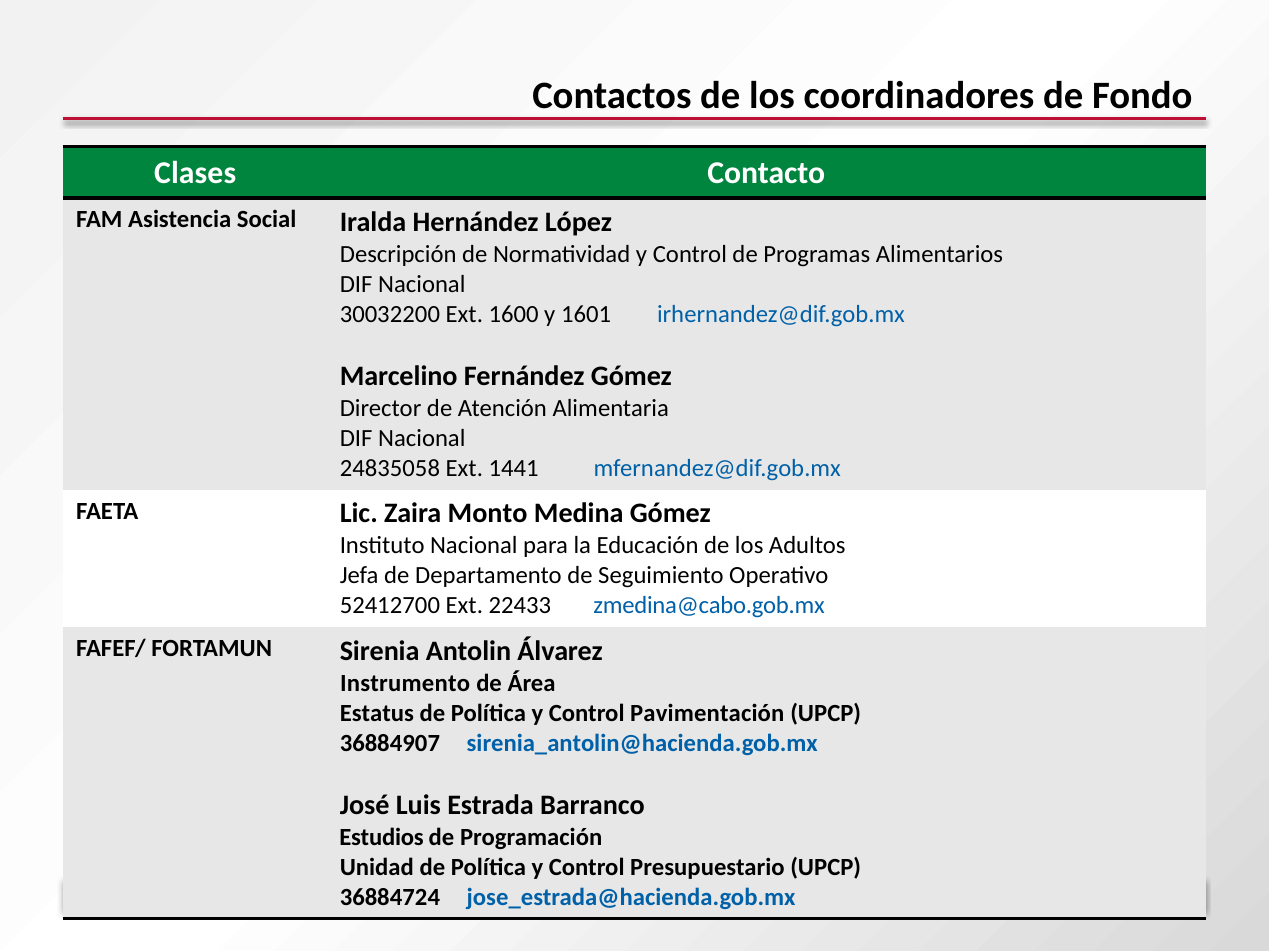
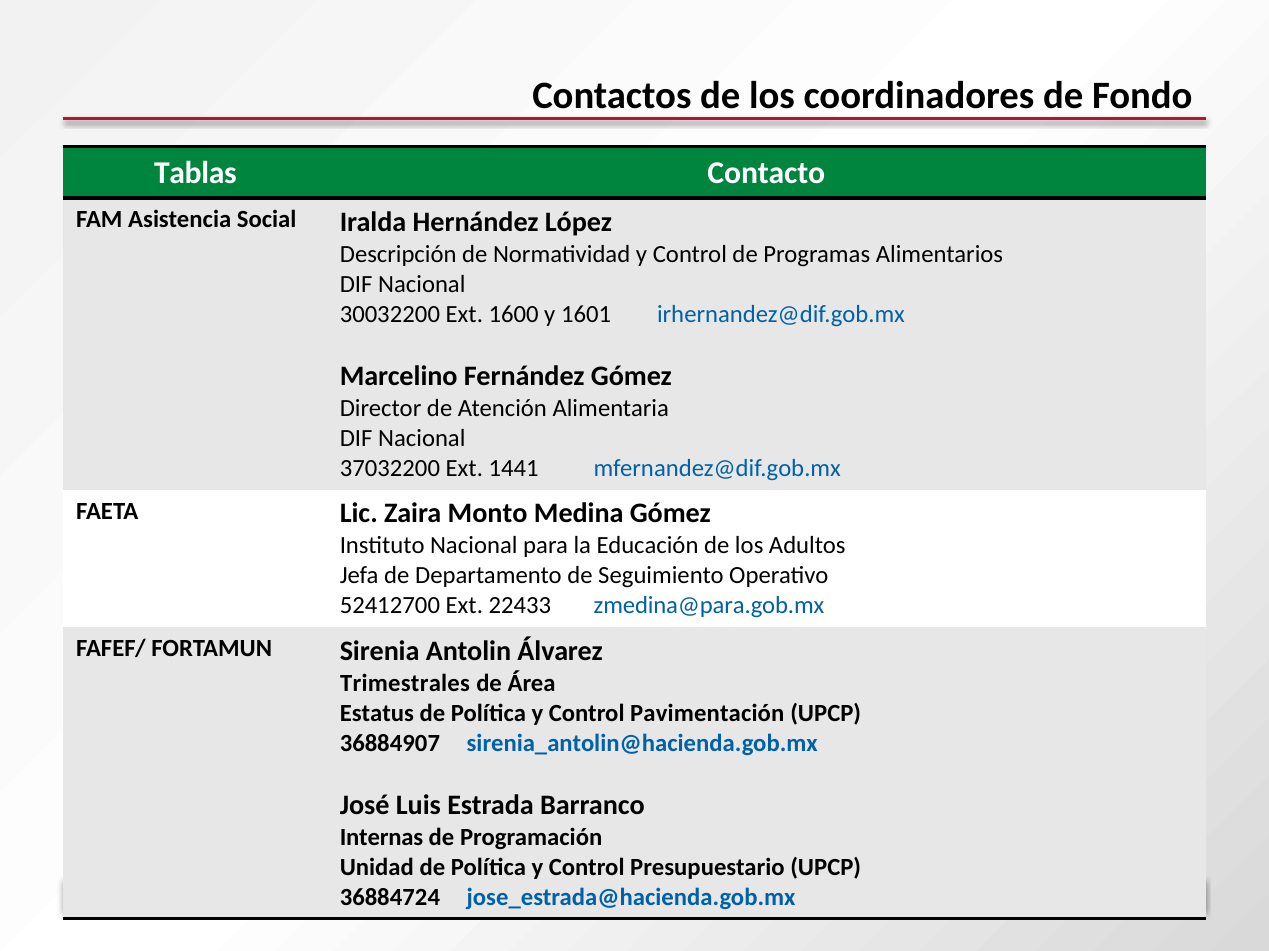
Clases: Clases -> Tablas
24835058: 24835058 -> 37032200
zmedina@cabo.gob.mx: zmedina@cabo.gob.mx -> zmedina@para.gob.mx
Instrumento: Instrumento -> Trimestrales
Estudios: Estudios -> Internas
